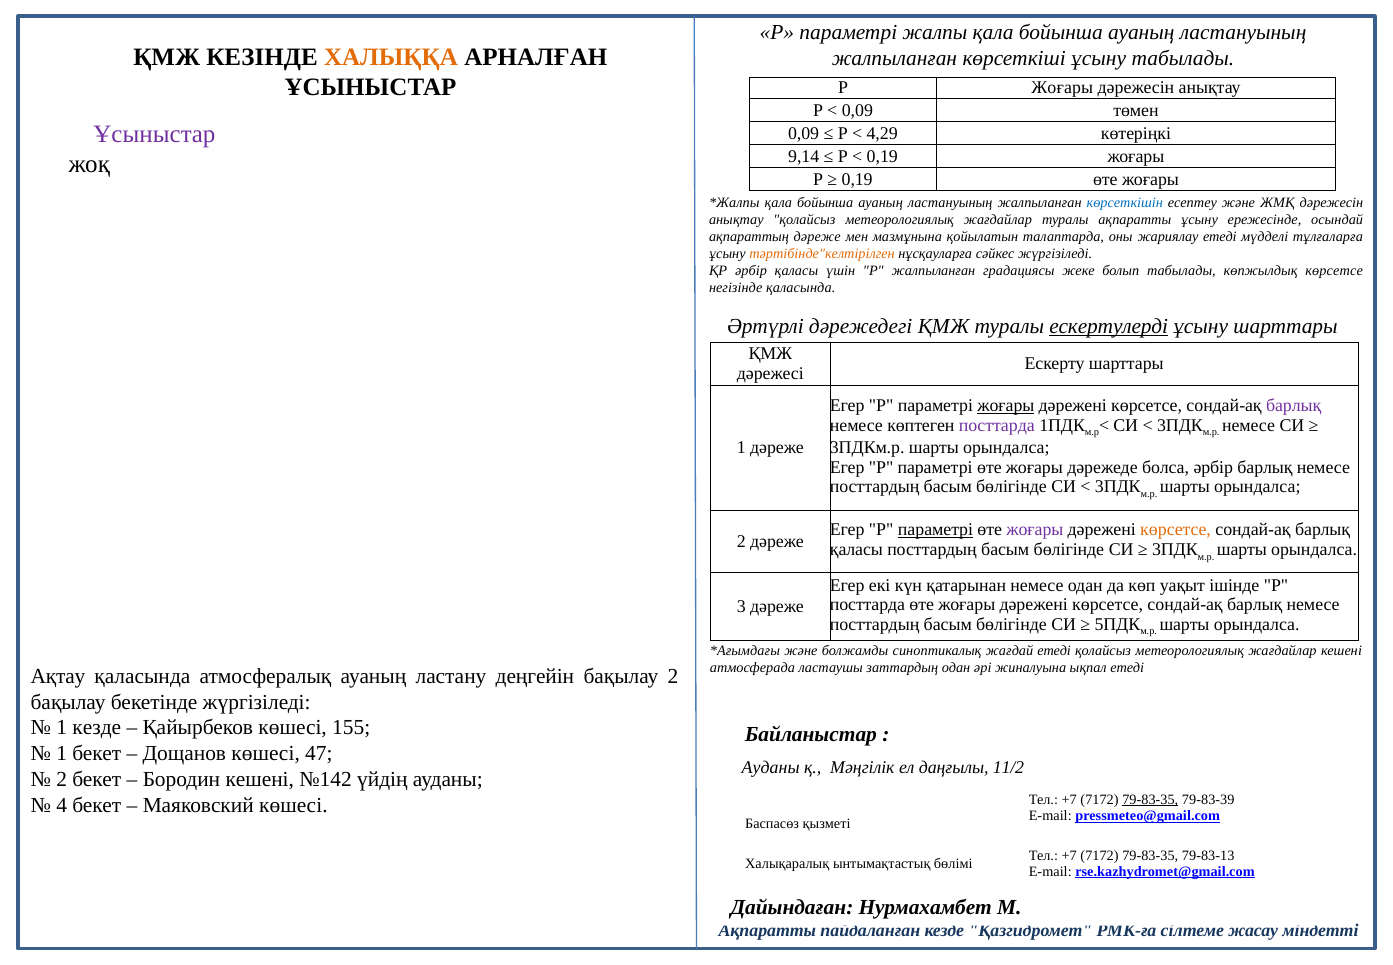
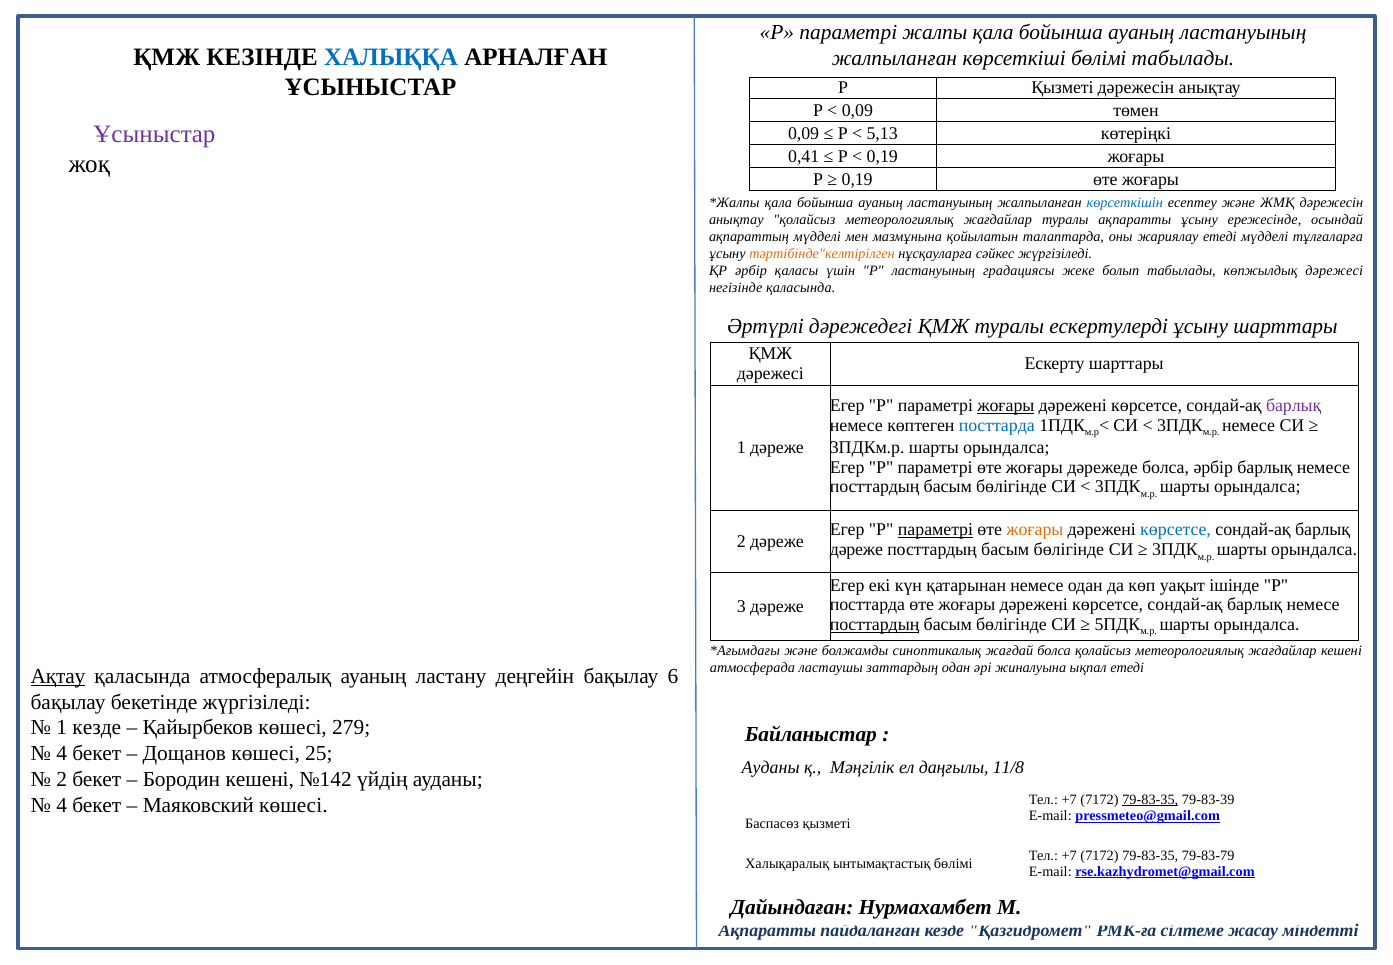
ХАЛЫҚҚА colour: orange -> blue
көрсеткіші ұсыну: ұсыну -> бөлімі
Р Жоғары: Жоғары -> Қызметі
4,29: 4,29 -> 5,13
9,14: 9,14 -> 0,41
ақпараттың дәреже: дәреже -> мүдделі
Р жалпыланған: жалпыланған -> ластануының
көпжылдық көрсетсе: көрсетсе -> дәрежесі
ескертулерді underline: present -> none
посттарда at (997, 425) colour: purple -> blue
жоғары at (1035, 530) colour: purple -> orange
көрсетсе at (1176, 530) colour: orange -> blue
қаласы at (856, 549): қаласы -> дәреже
посттардың at (875, 624) underline: none -> present
жағдай етеді: етеді -> болса
Ақтау underline: none -> present
бақылау 2: 2 -> 6
155: 155 -> 279
1 at (62, 753): 1 -> 4
47: 47 -> 25
11/2: 11/2 -> 11/8
79-83-13: 79-83-13 -> 79-83-79
